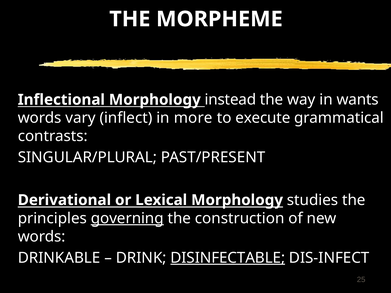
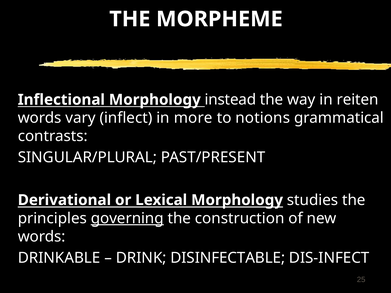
wants: wants -> reiten
execute: execute -> notions
DISINFECTABLE underline: present -> none
